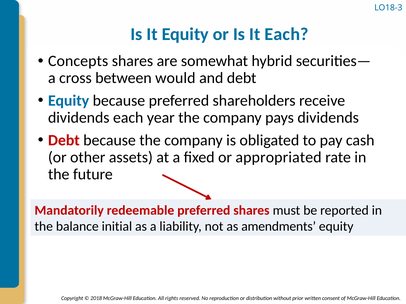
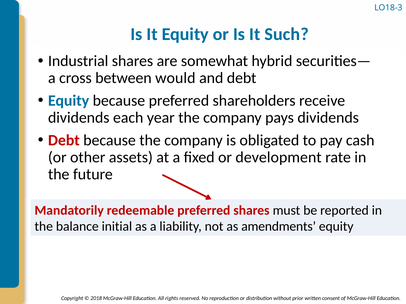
It Each: Each -> Such
Concepts: Concepts -> Industrial
appropriated: appropriated -> development
